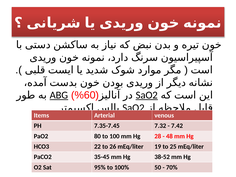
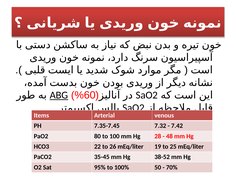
SaO2 at (147, 95) underline: present -> none
